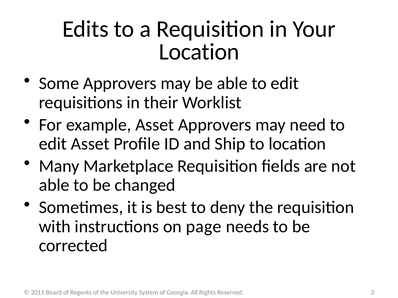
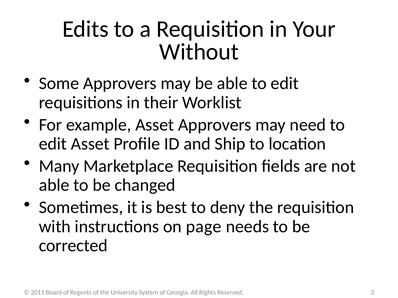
Location at (199, 52): Location -> Without
